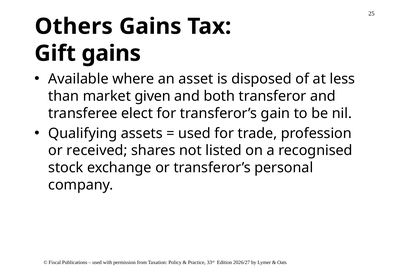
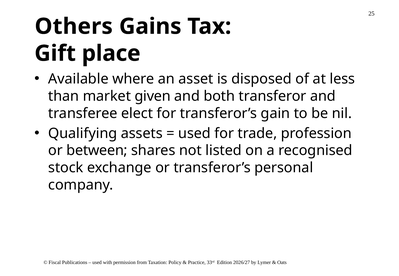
Gift gains: gains -> place
received: received -> between
